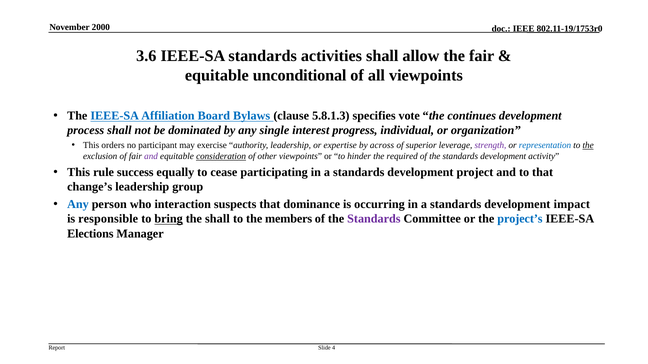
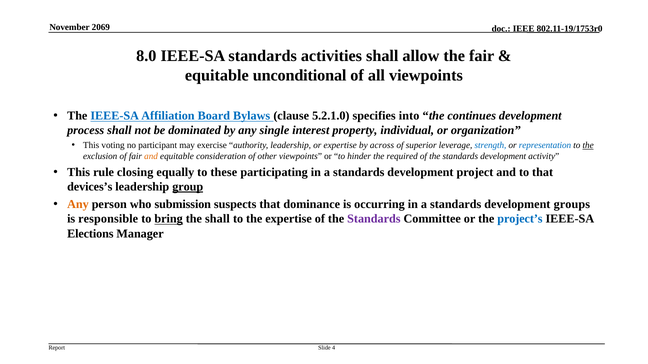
2000: 2000 -> 2069
3.6: 3.6 -> 8.0
5.8.1.3: 5.8.1.3 -> 5.2.1.0
vote: vote -> into
progress: progress -> property
orders: orders -> voting
strength colour: purple -> blue
and at (151, 156) colour: purple -> orange
consideration underline: present -> none
success: success -> closing
cease: cease -> these
change’s: change’s -> devices’s
group underline: none -> present
Any at (78, 205) colour: blue -> orange
interaction: interaction -> submission
impact: impact -> groups
the members: members -> expertise
